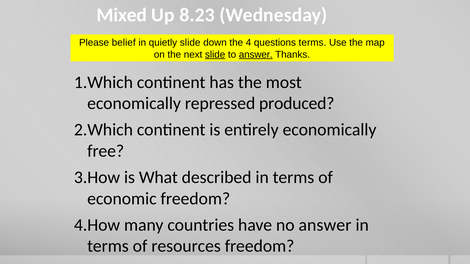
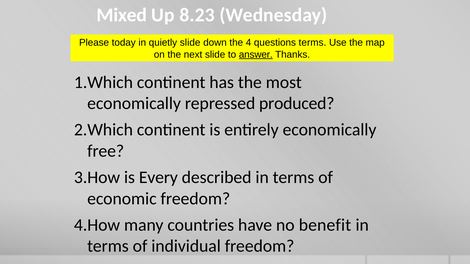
belief: belief -> today
slide at (215, 55) underline: present -> none
What: What -> Every
no answer: answer -> benefit
resources: resources -> individual
